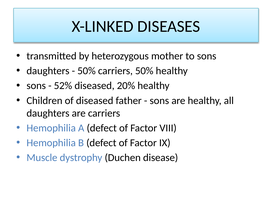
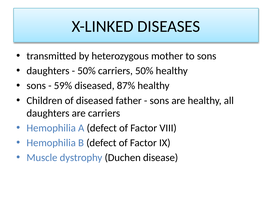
52%: 52% -> 59%
20%: 20% -> 87%
